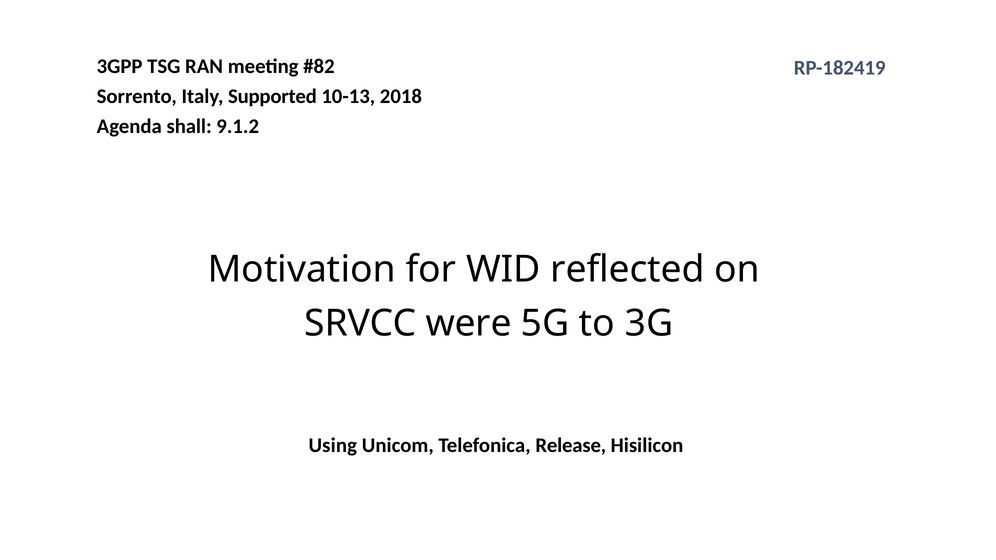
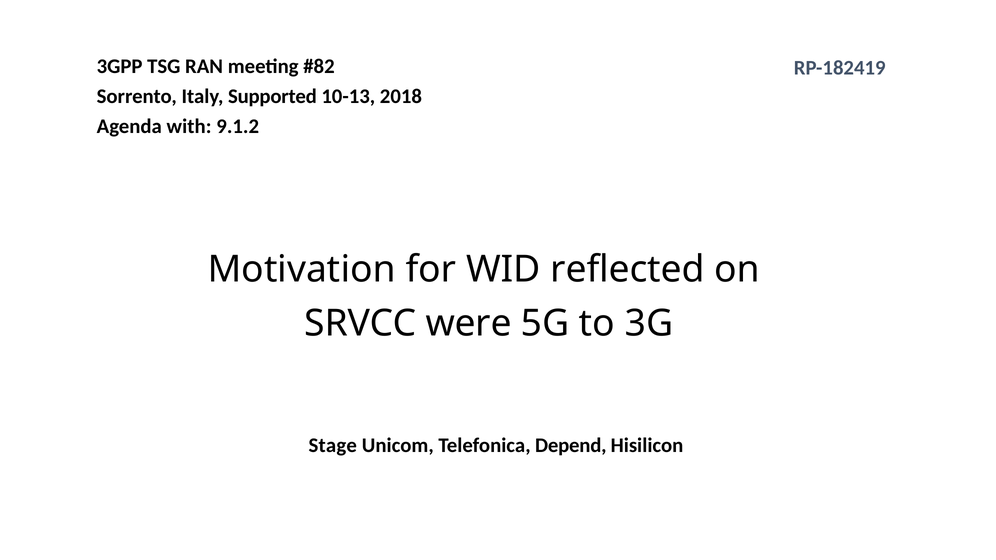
shall: shall -> with
Using: Using -> Stage
Release: Release -> Depend
